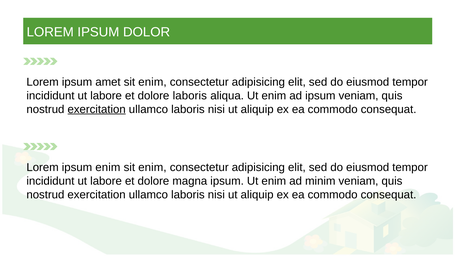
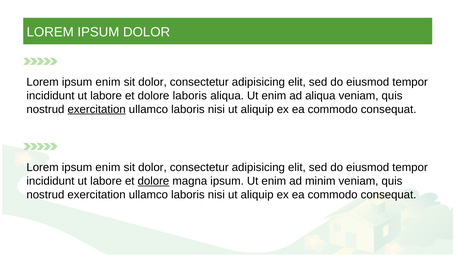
amet at (108, 82): amet -> enim
enim at (152, 82): enim -> dolor
ad ipsum: ipsum -> aliqua
enim at (152, 167): enim -> dolor
dolore at (153, 181) underline: none -> present
